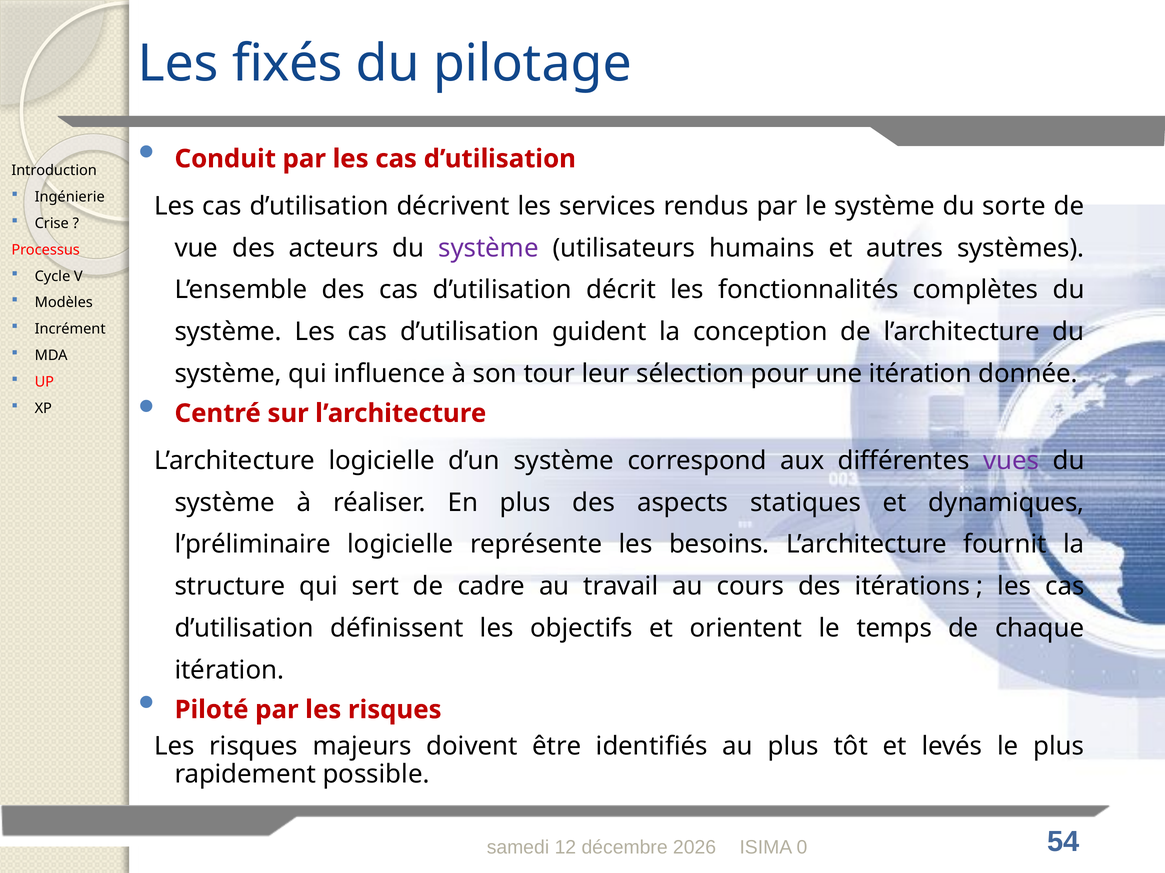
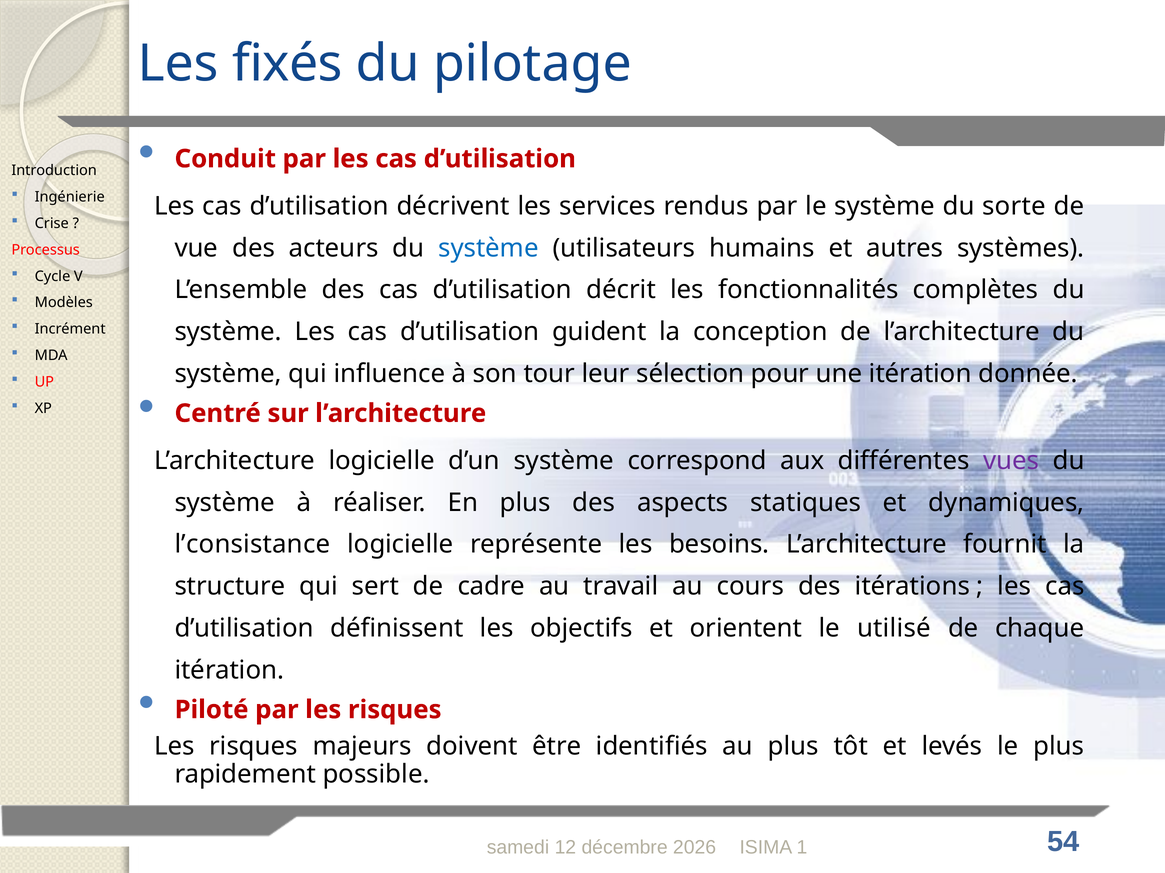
système at (488, 248) colour: purple -> blue
l’préliminaire: l’préliminaire -> l’consistance
temps: temps -> utilisé
0: 0 -> 1
